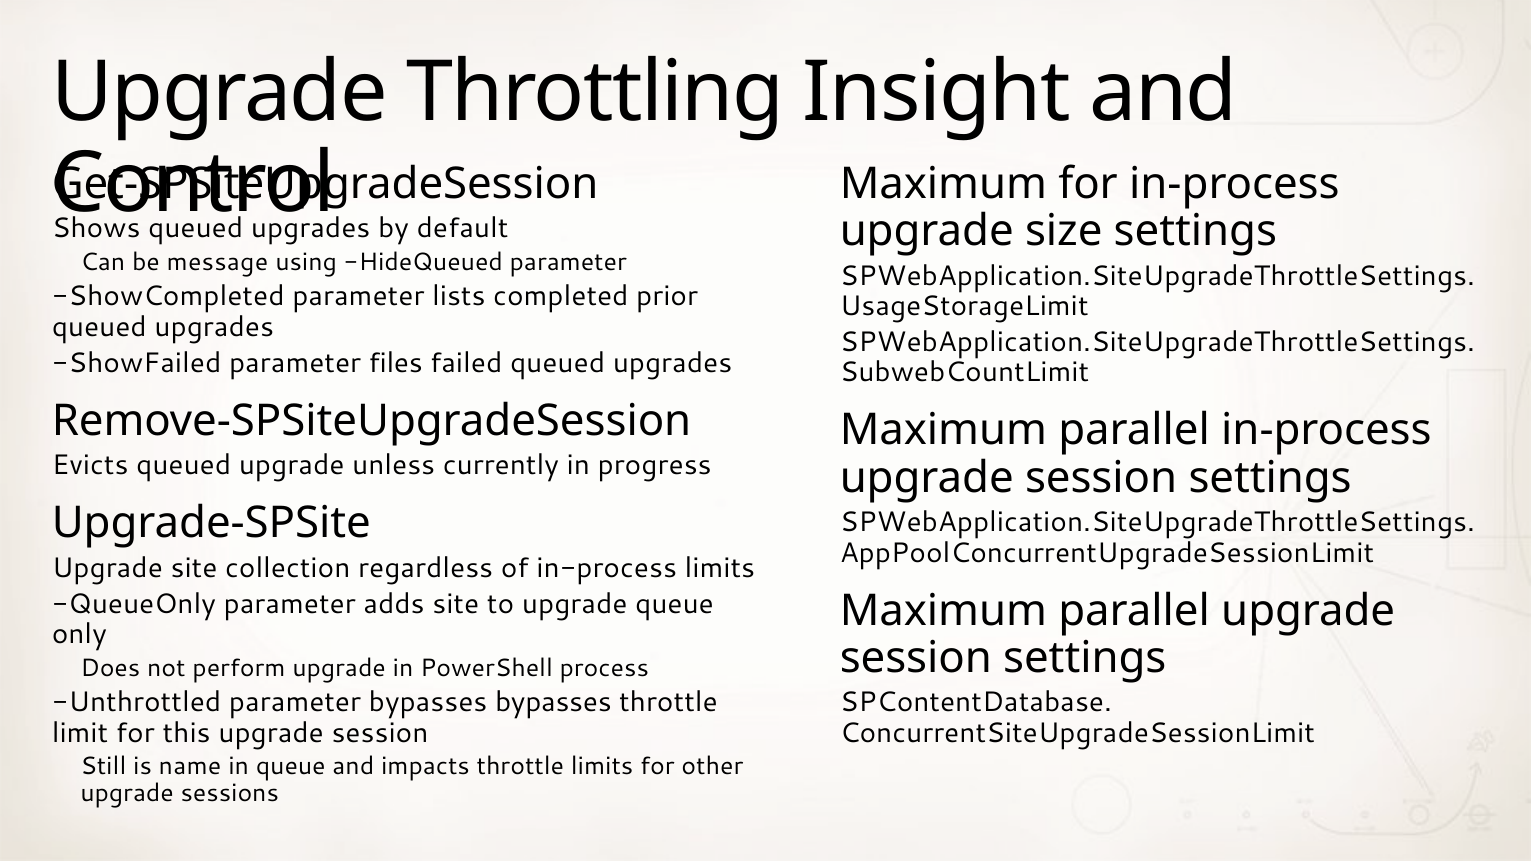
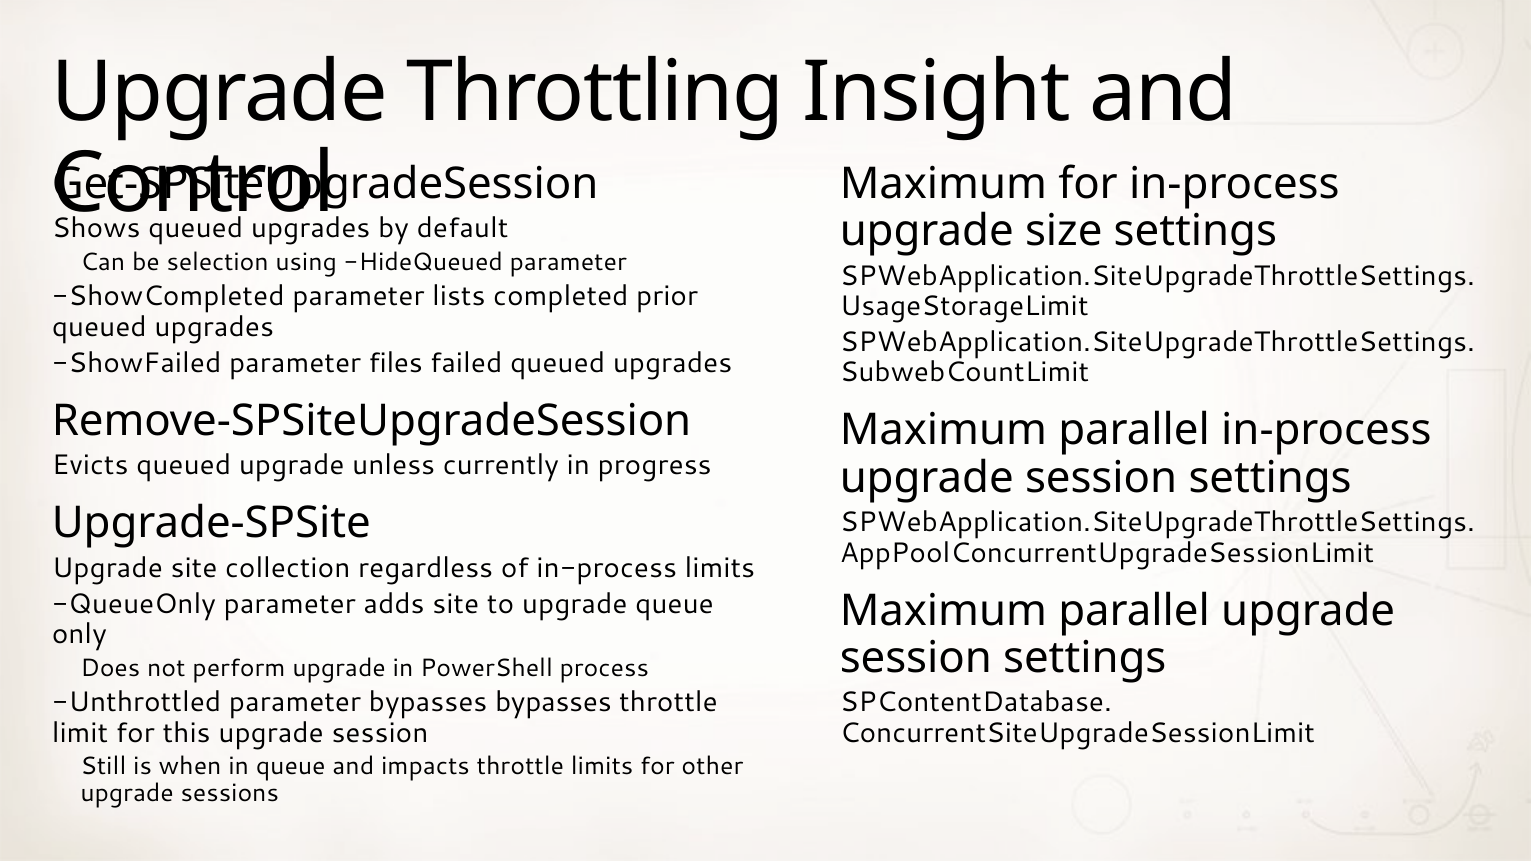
message: message -> selection
name: name -> when
